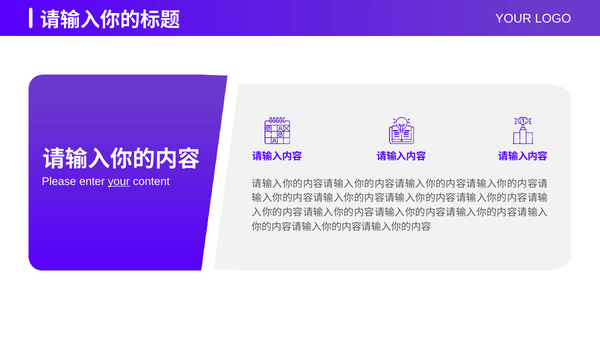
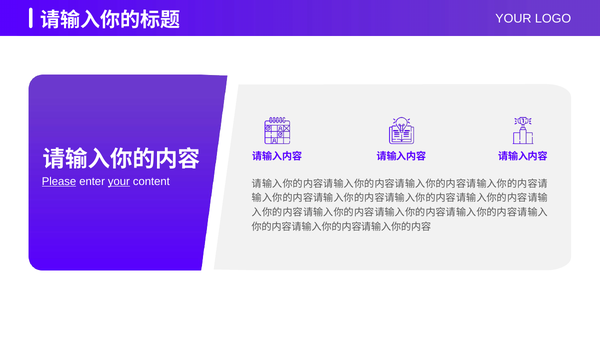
Please underline: none -> present
